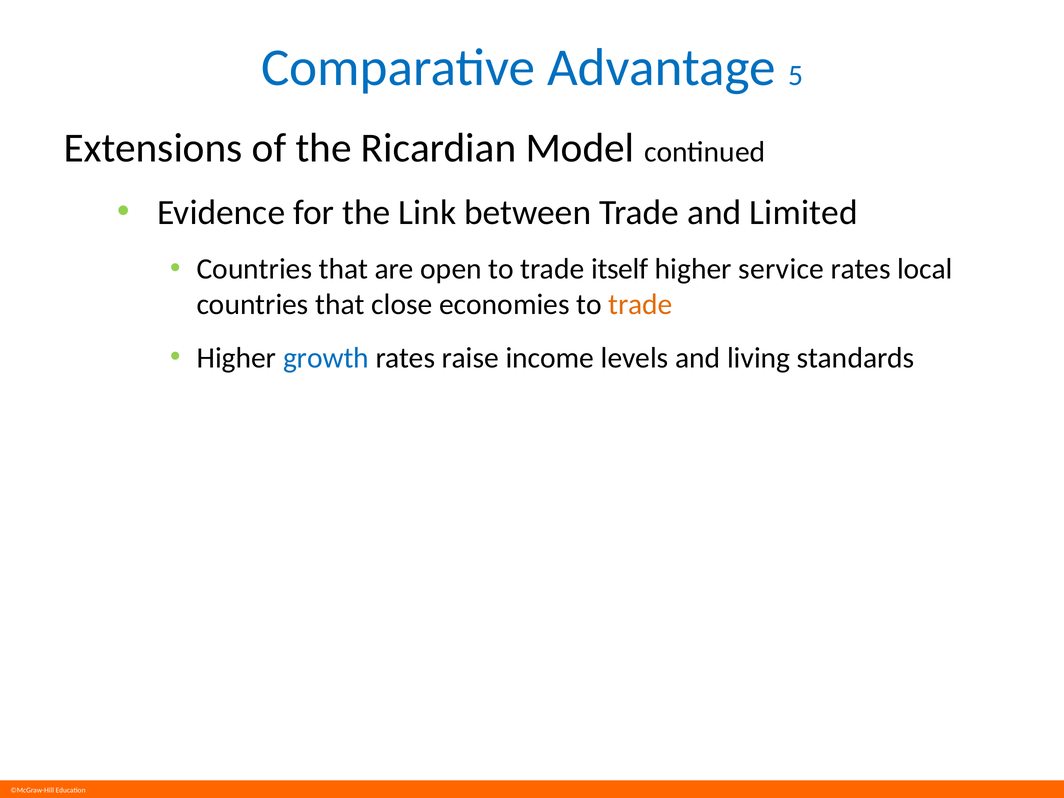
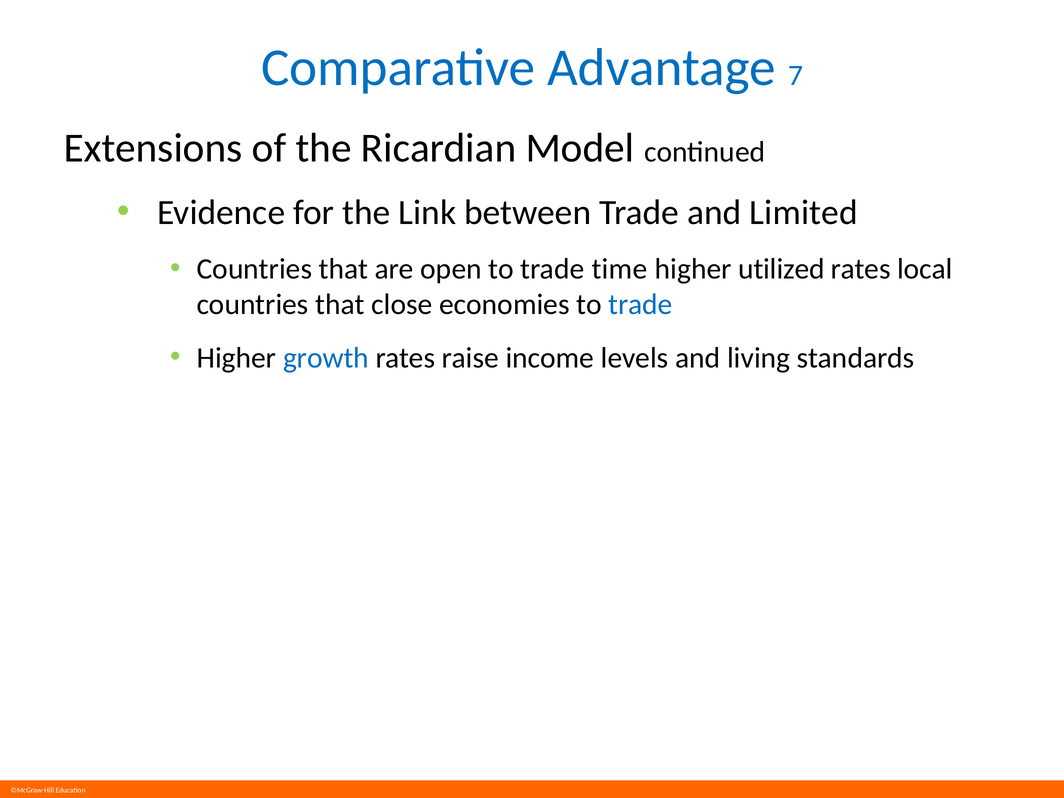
5: 5 -> 7
itself: itself -> time
service: service -> utilized
trade at (640, 305) colour: orange -> blue
